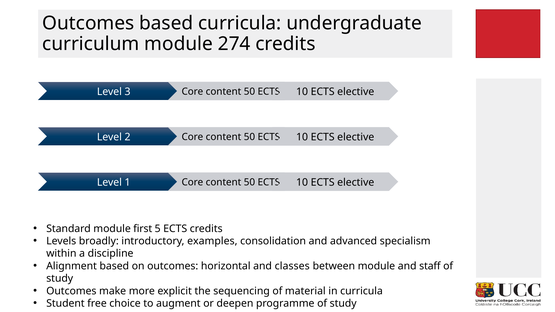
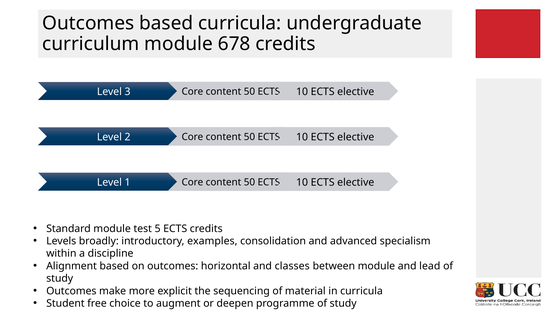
274: 274 -> 678
first: first -> test
staff: staff -> lead
